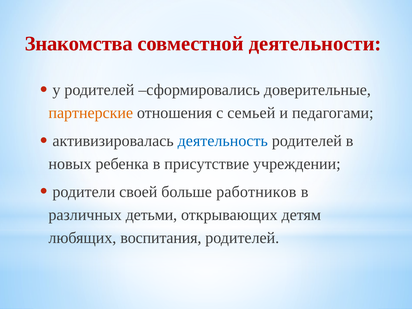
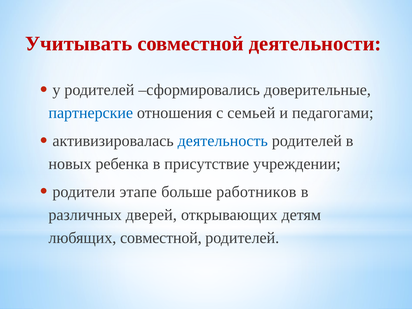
Знакомства: Знакомства -> Учитывать
партнерские colour: orange -> blue
своей: своей -> этапе
детьми: детьми -> дверей
любящих воспитания: воспитания -> совместной
